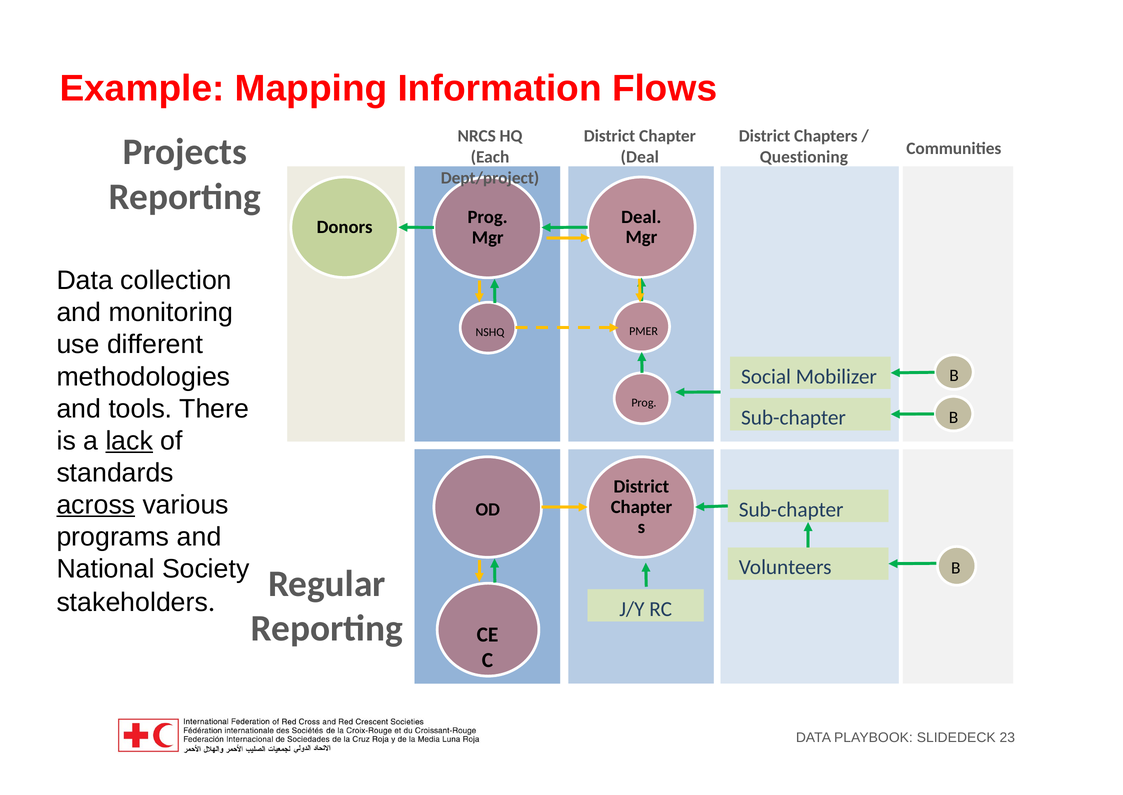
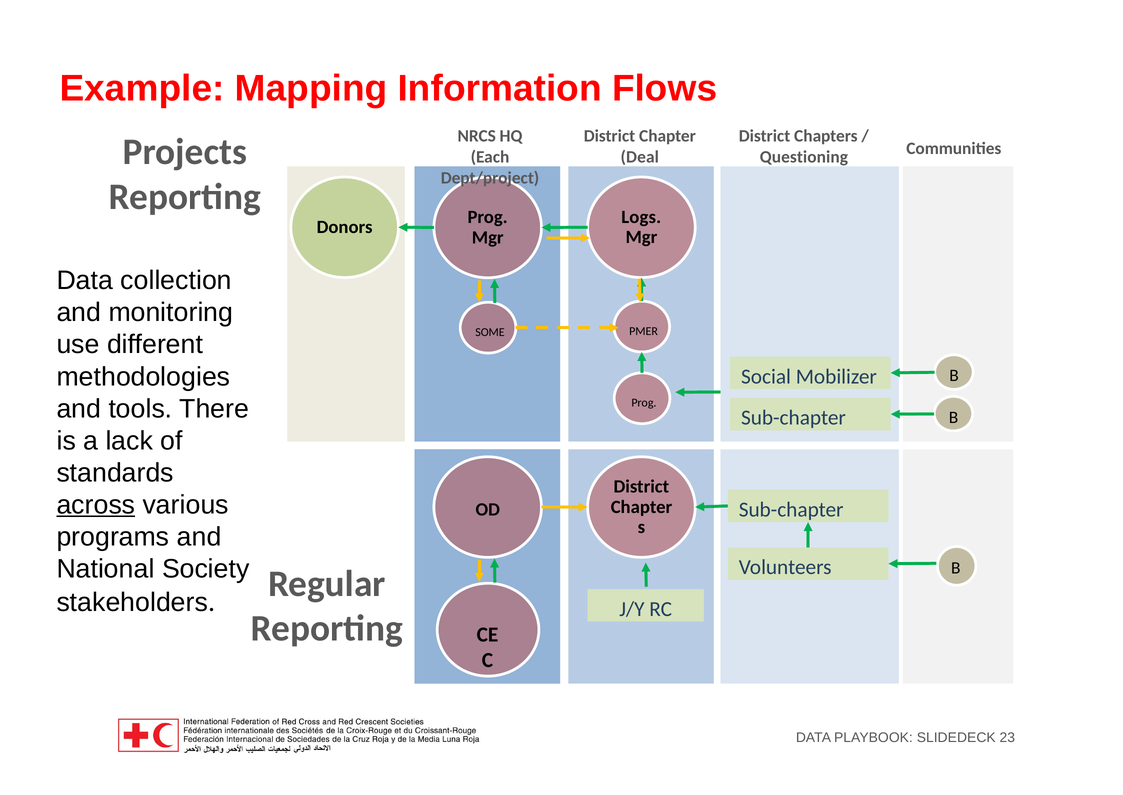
Deal at (641, 217): Deal -> Logs
NSHQ: NSHQ -> SOME
lack underline: present -> none
